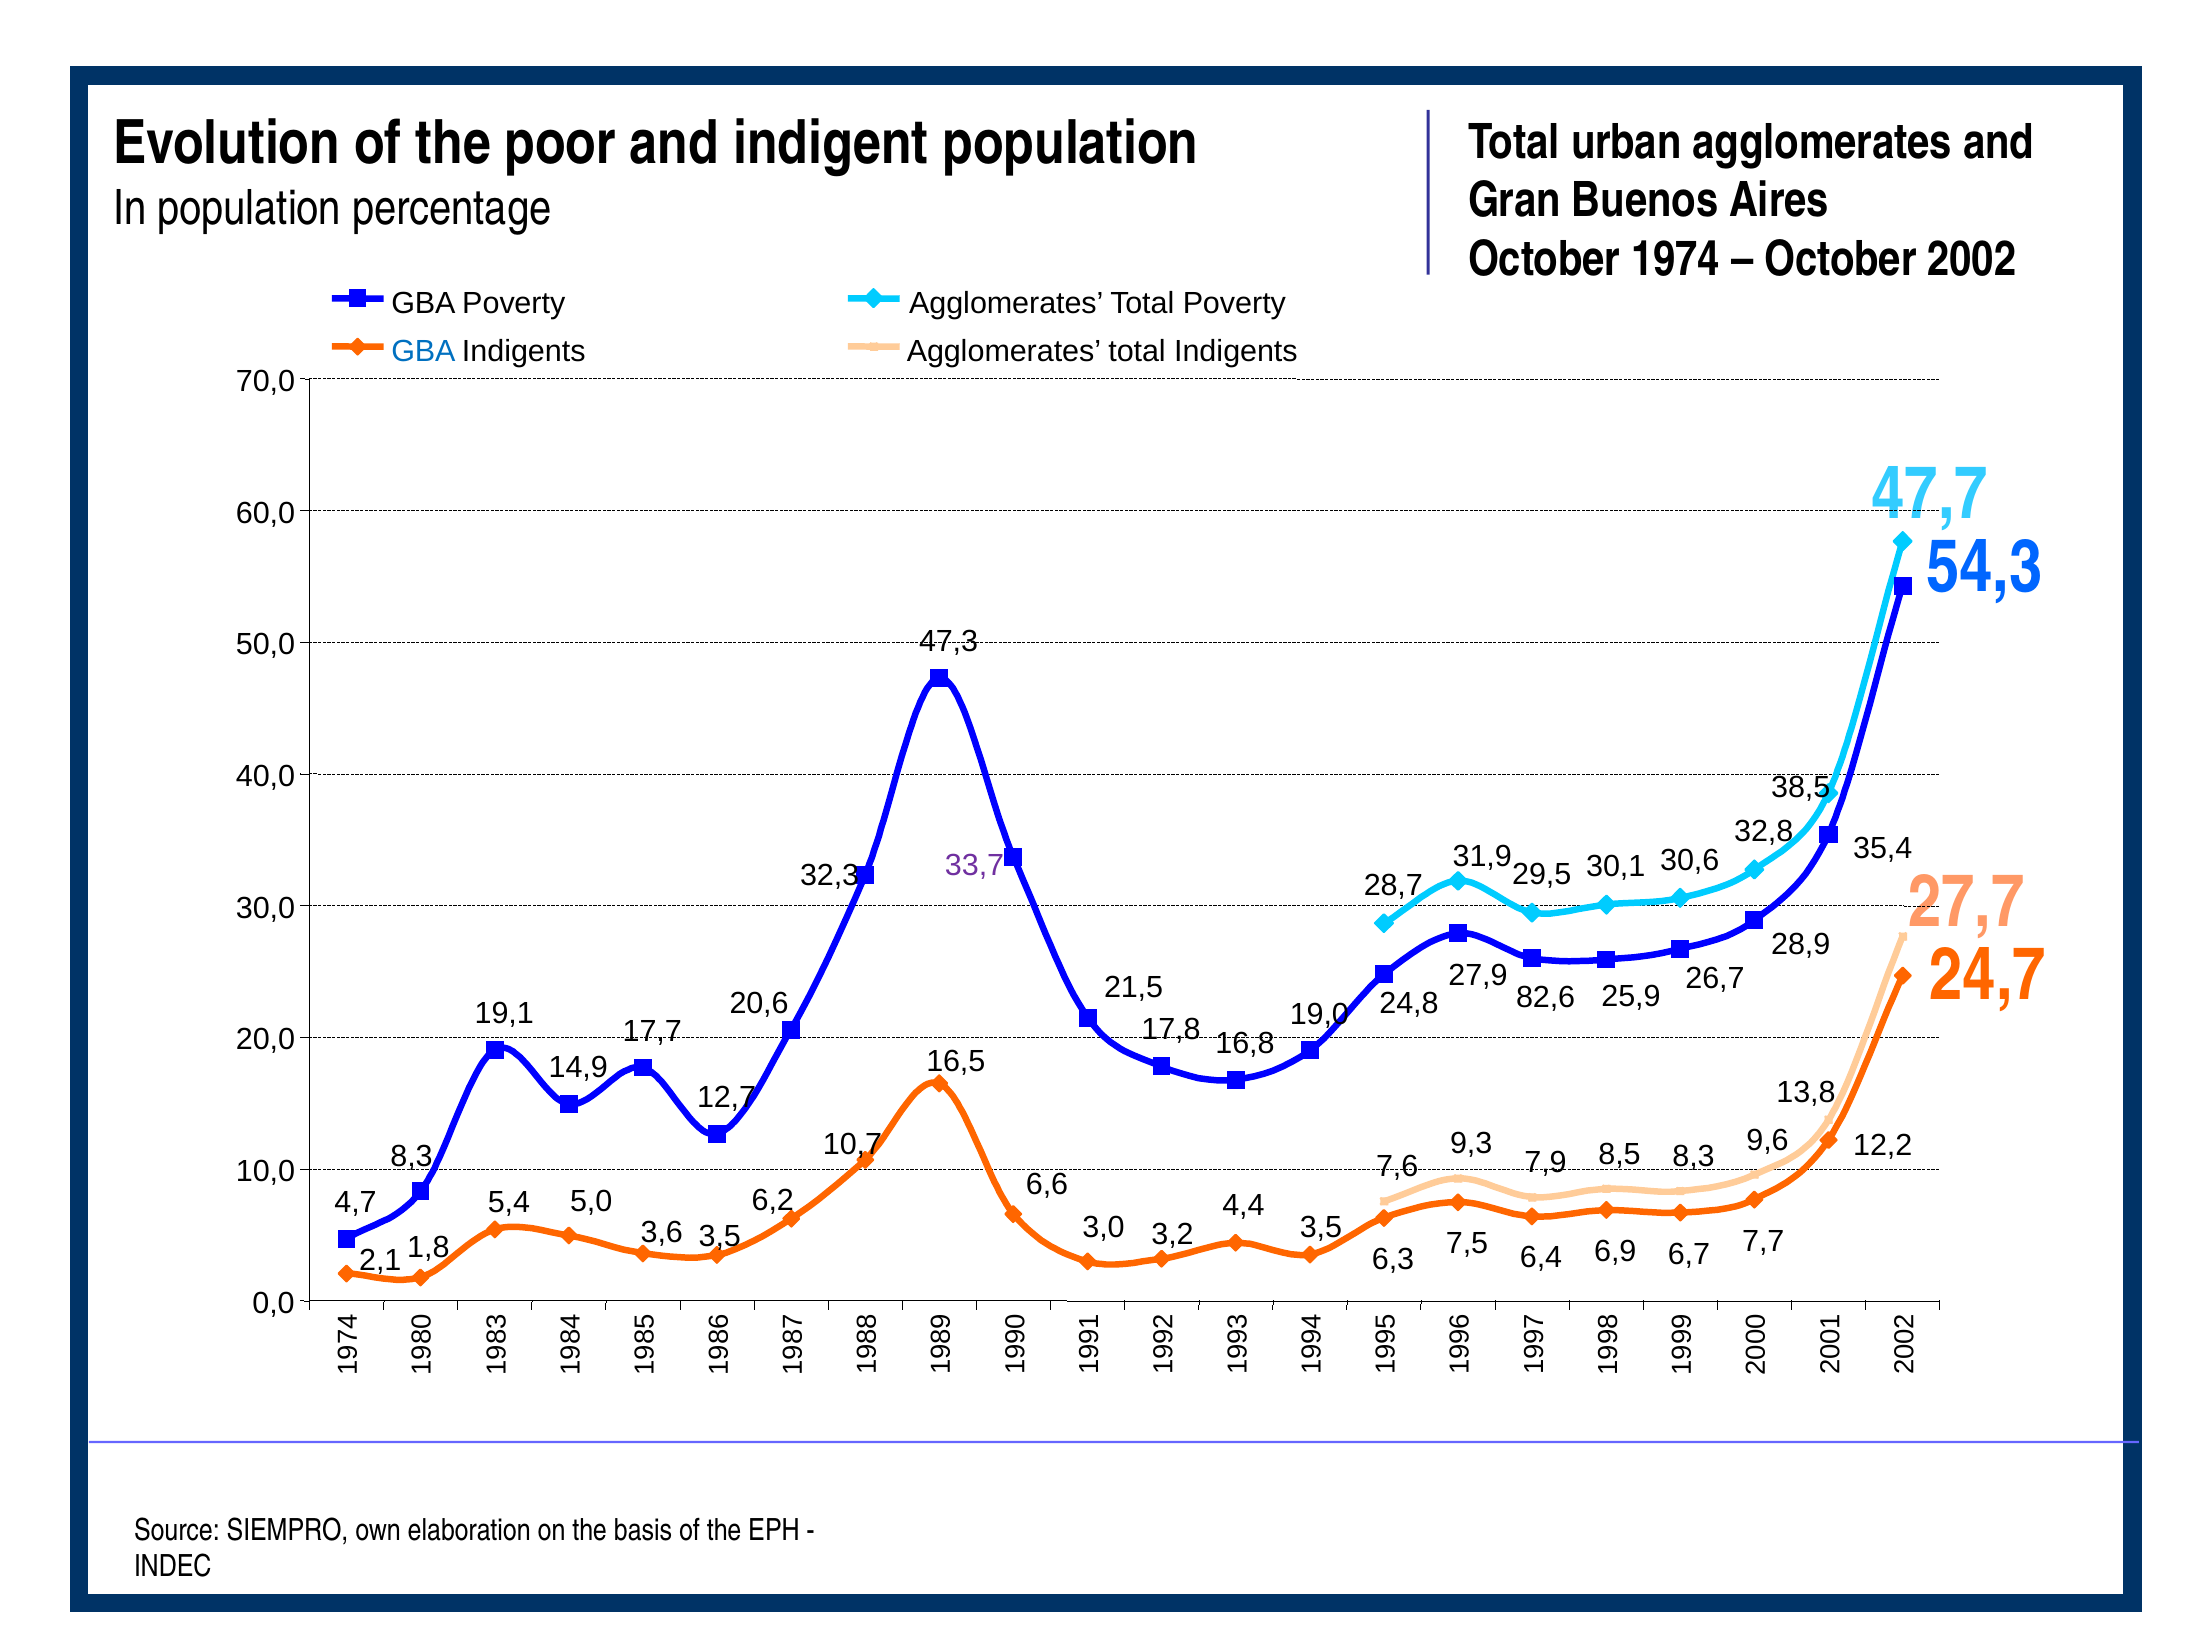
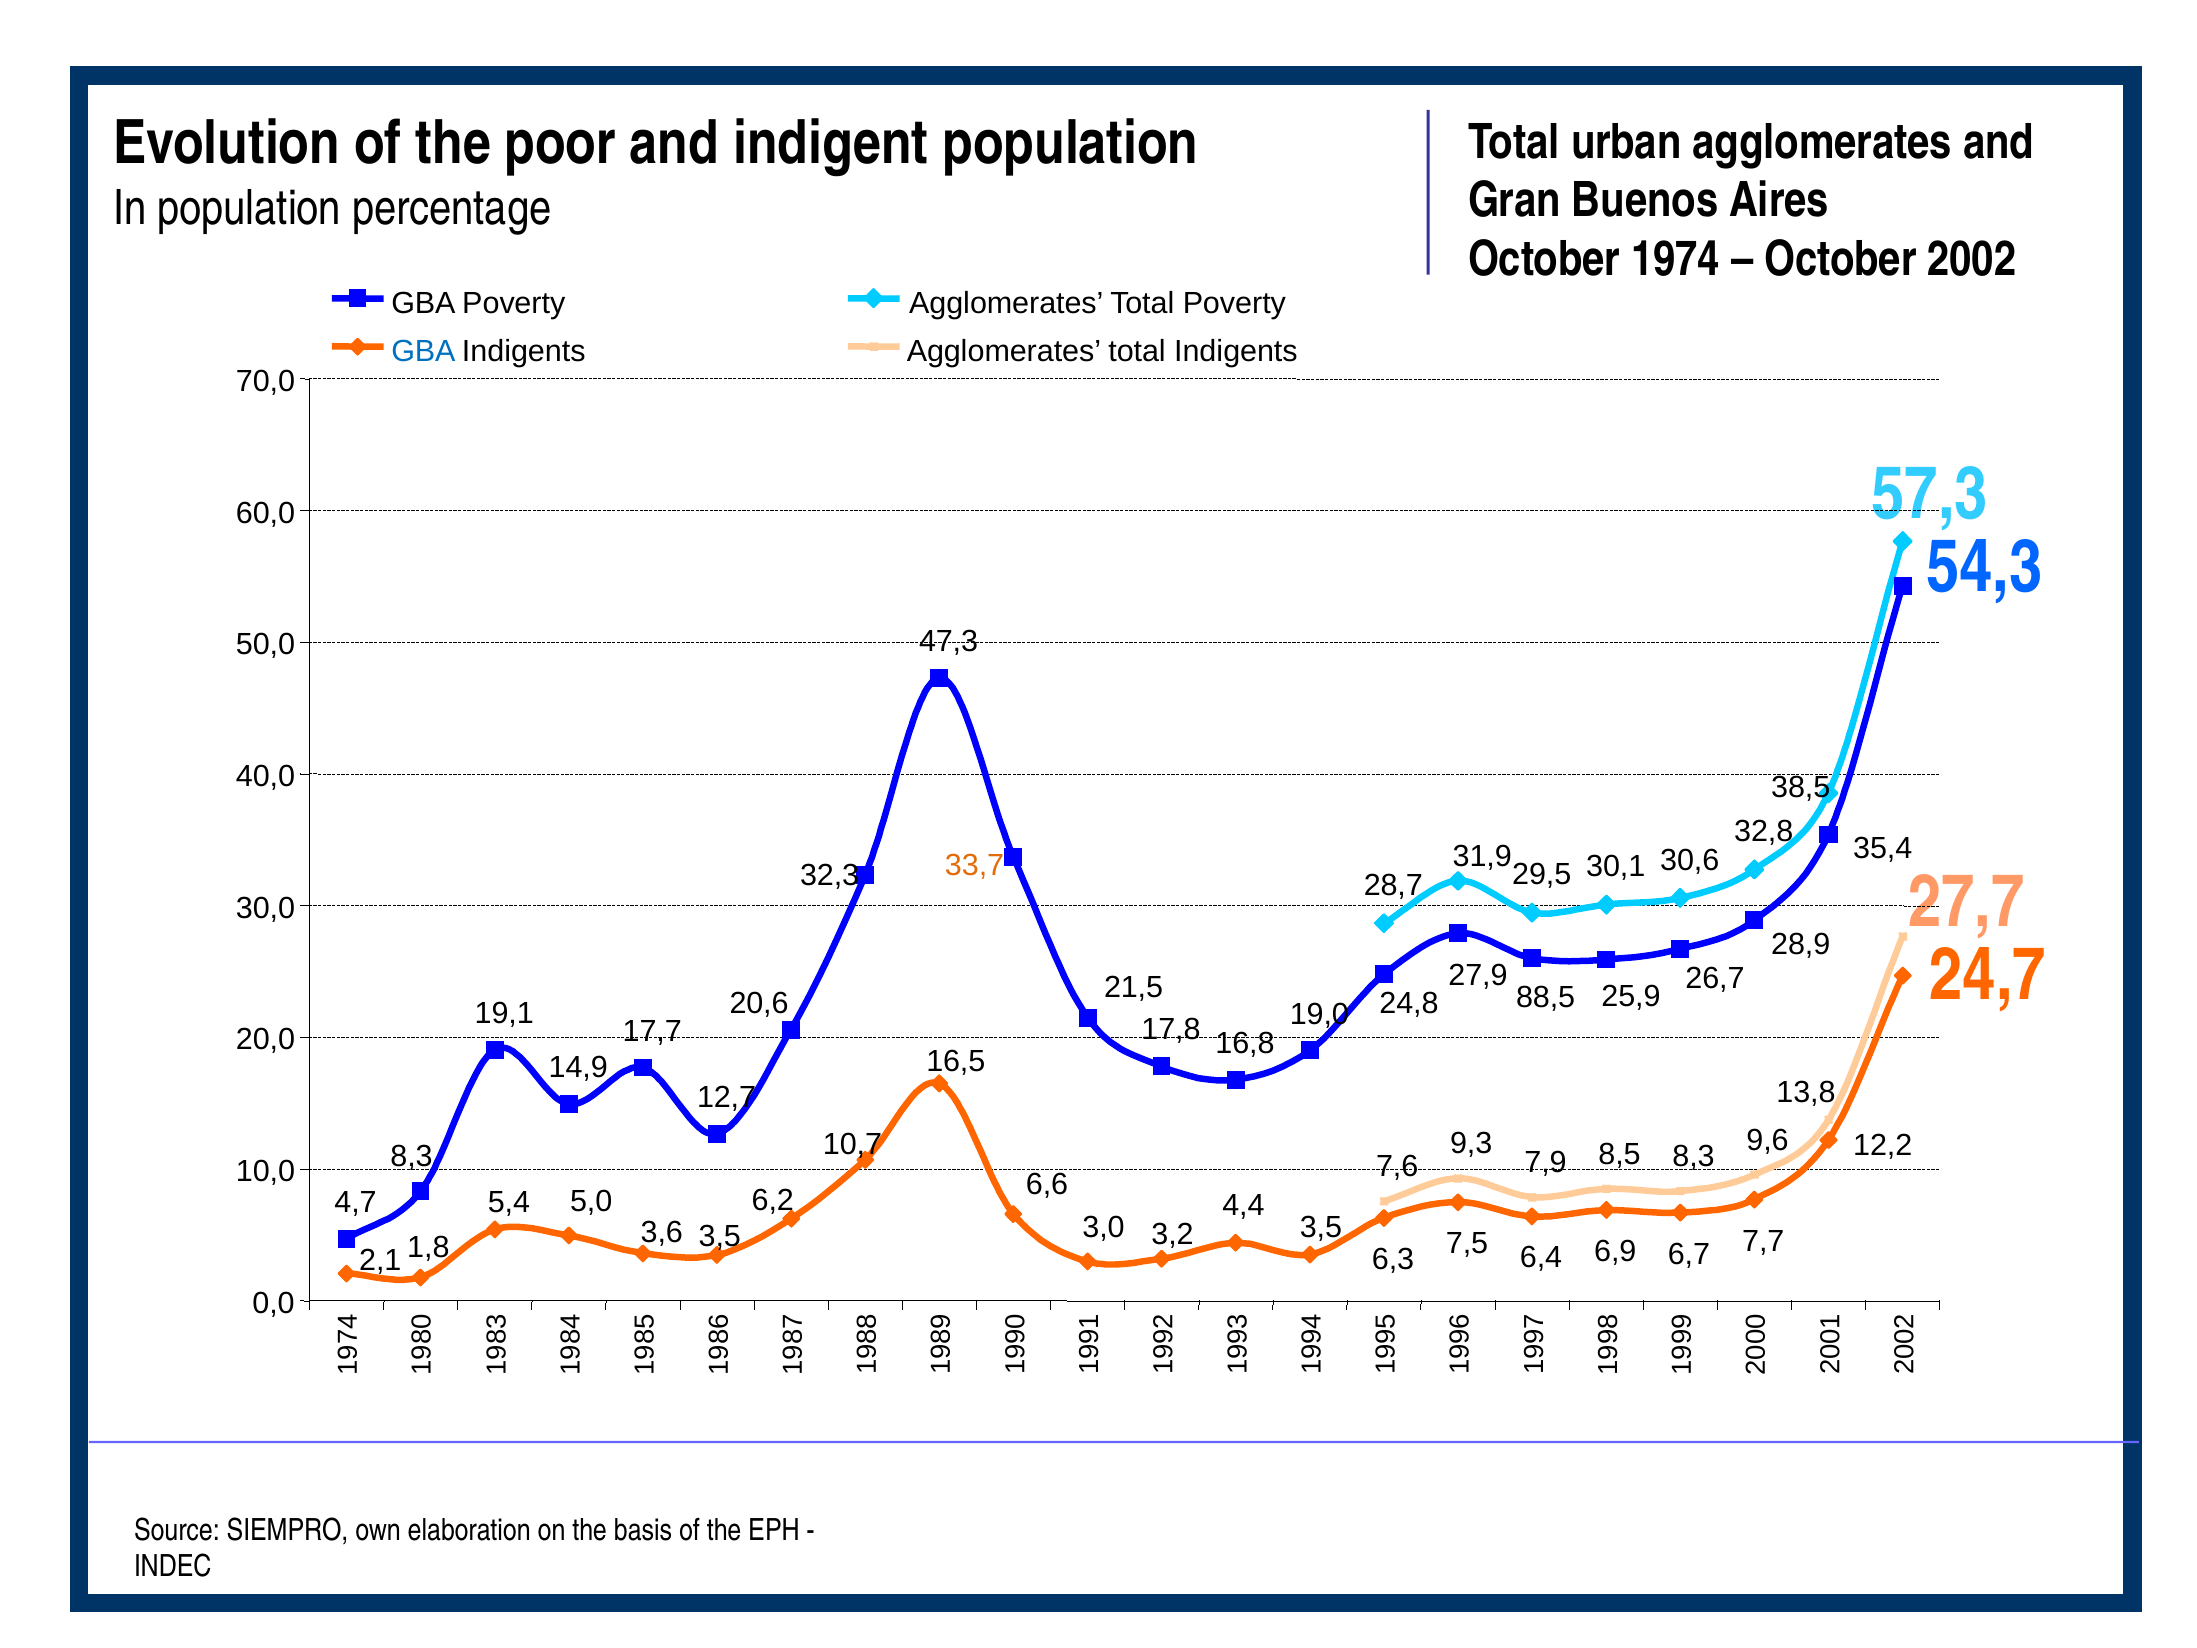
47,7: 47,7 -> 57,3
33,7 colour: purple -> orange
82,6: 82,6 -> 88,5
